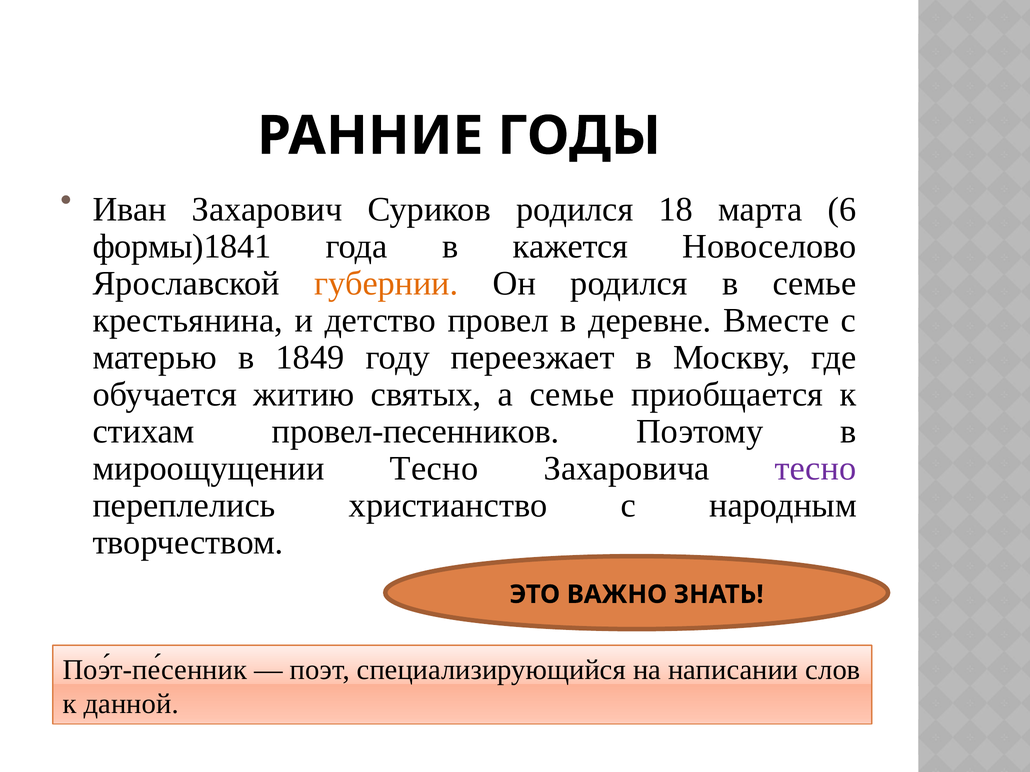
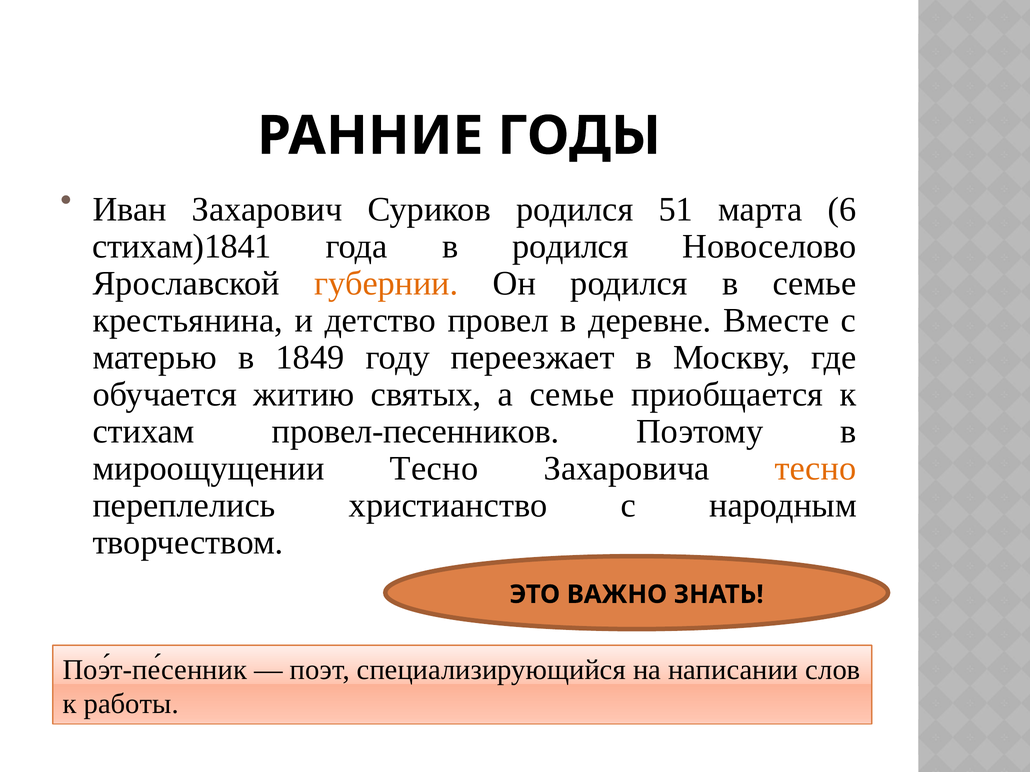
18: 18 -> 51
формы)1841: формы)1841 -> стихам)1841
в кажется: кажется -> родился
тесно at (816, 469) colour: purple -> orange
данной: данной -> работы
